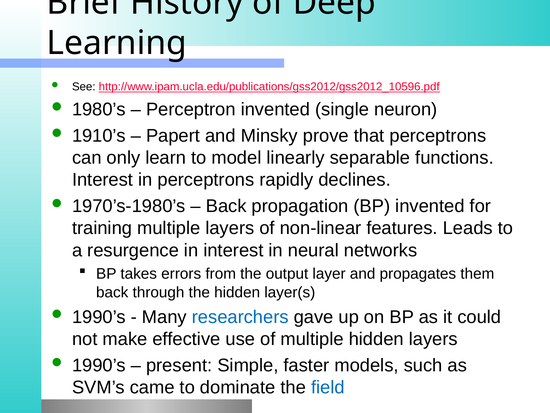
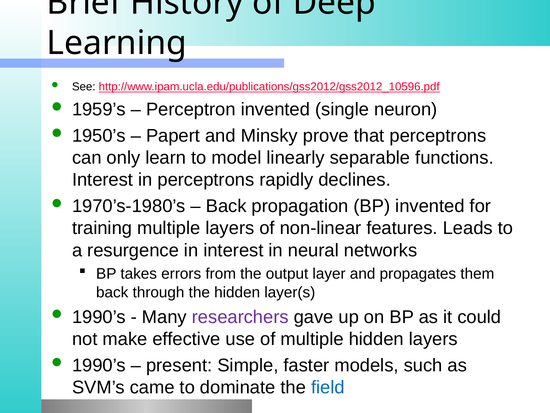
1980’s: 1980’s -> 1959’s
1910’s: 1910’s -> 1950’s
researchers colour: blue -> purple
